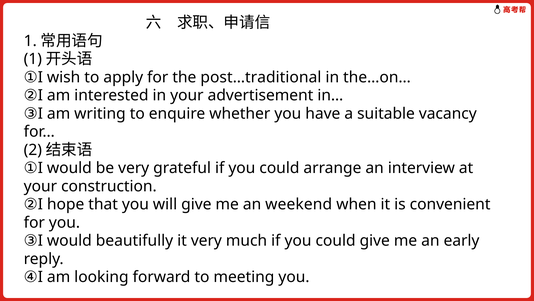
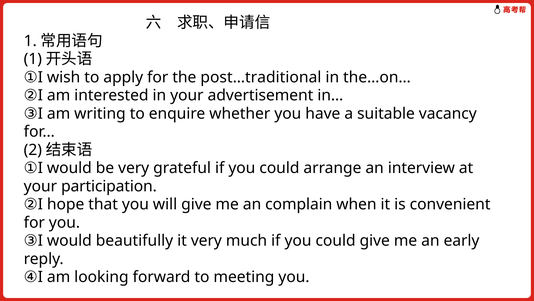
construction: construction -> participation
weekend: weekend -> complain
